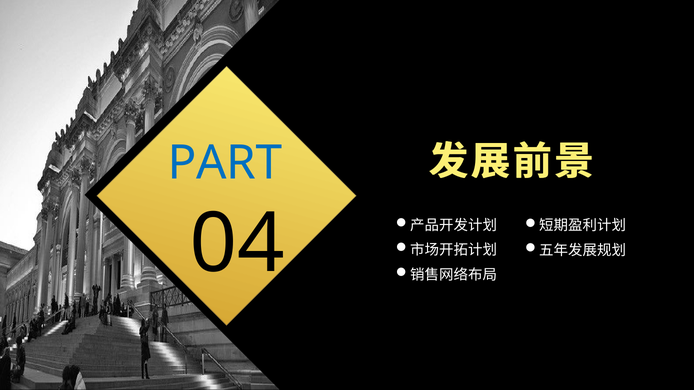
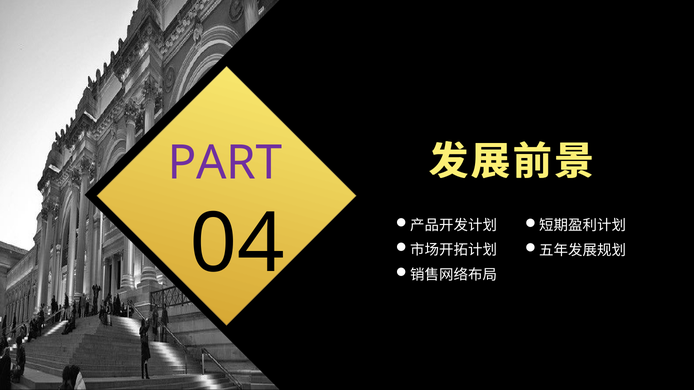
PART colour: blue -> purple
